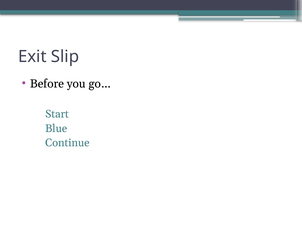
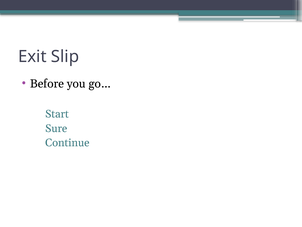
Blue: Blue -> Sure
